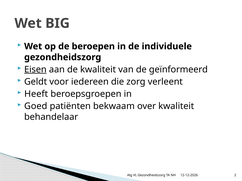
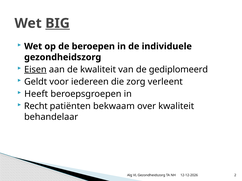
BIG underline: none -> present
geïnformeerd: geïnformeerd -> gediplomeerd
Goed: Goed -> Recht
